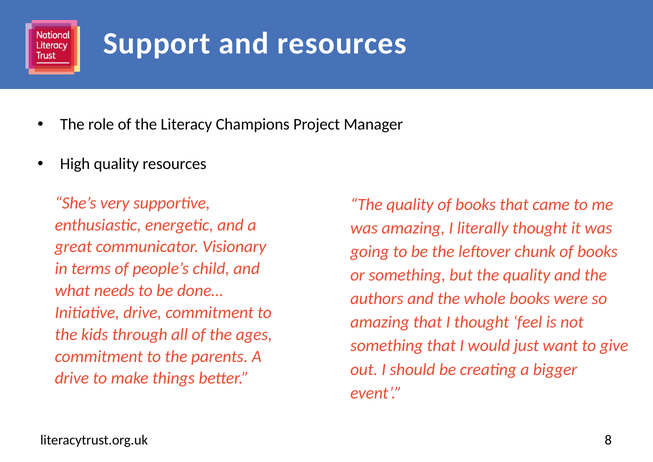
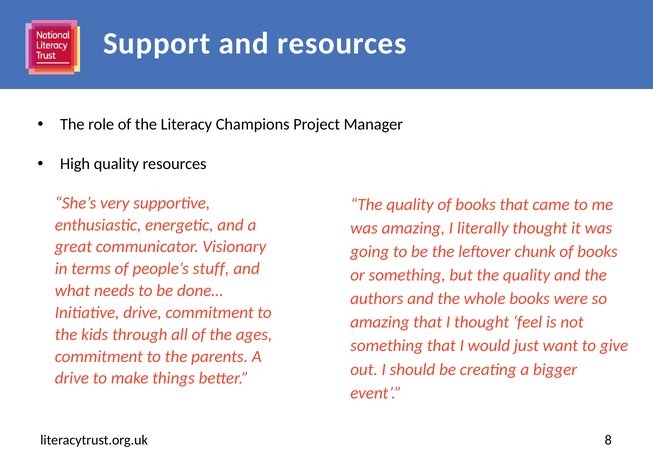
child: child -> stuff
